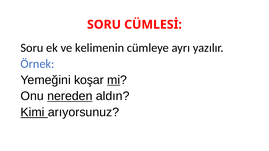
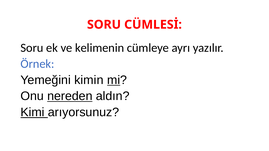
koşar: koşar -> kimin
